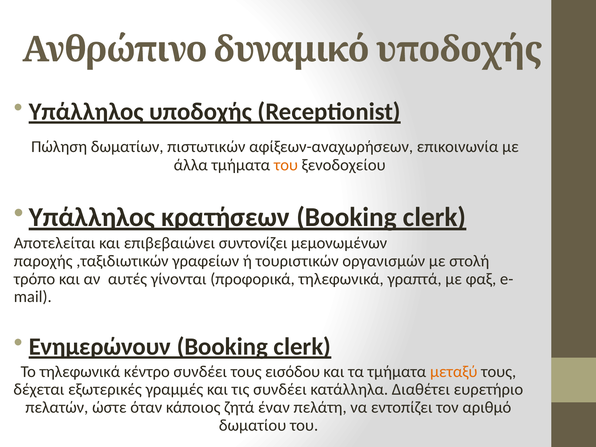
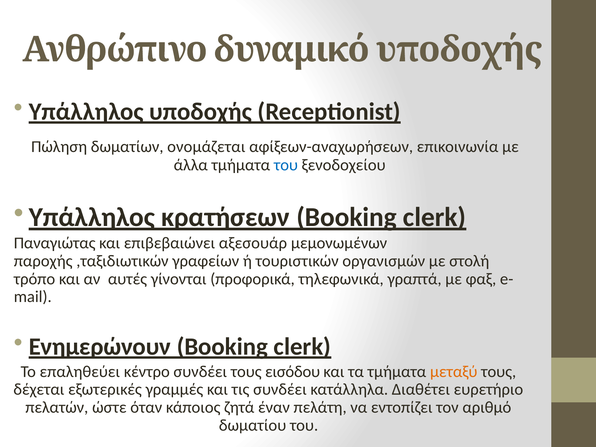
πιστωτικών: πιστωτικών -> ονομάζεται
του at (286, 165) colour: orange -> blue
Αποτελείται: Αποτελείται -> Παναγιώτας
συντονίζει: συντονίζει -> αξεσουάρ
Το τηλεφωνικά: τηλεφωνικά -> επαληθεύει
